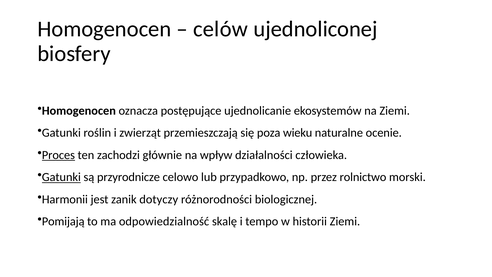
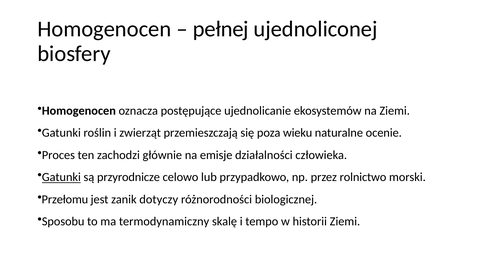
celów: celów -> pełnej
Proces underline: present -> none
wpływ: wpływ -> emisje
Harmonii: Harmonii -> Przełomu
Pomijają: Pomijają -> Sposobu
odpowiedzialność: odpowiedzialność -> termodynamiczny
